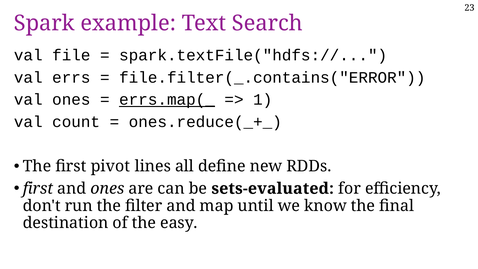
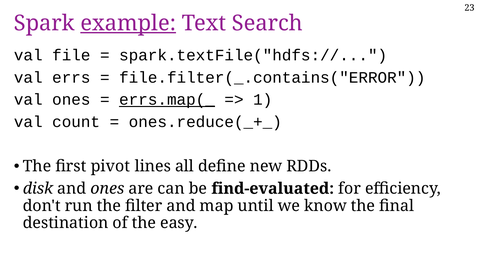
example underline: none -> present
first at (38, 188): first -> disk
sets-evaluated: sets-evaluated -> find-evaluated
